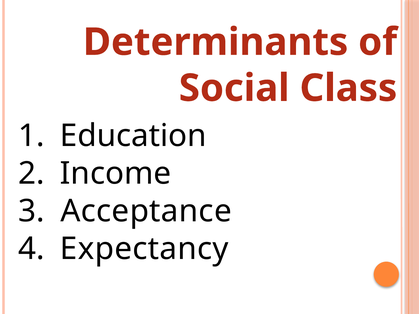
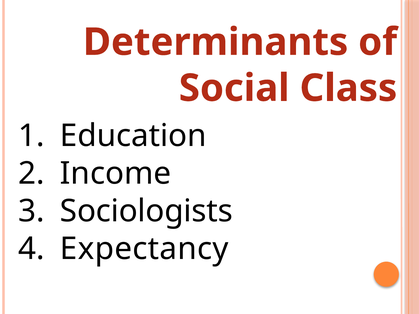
Acceptance: Acceptance -> Sociologists
